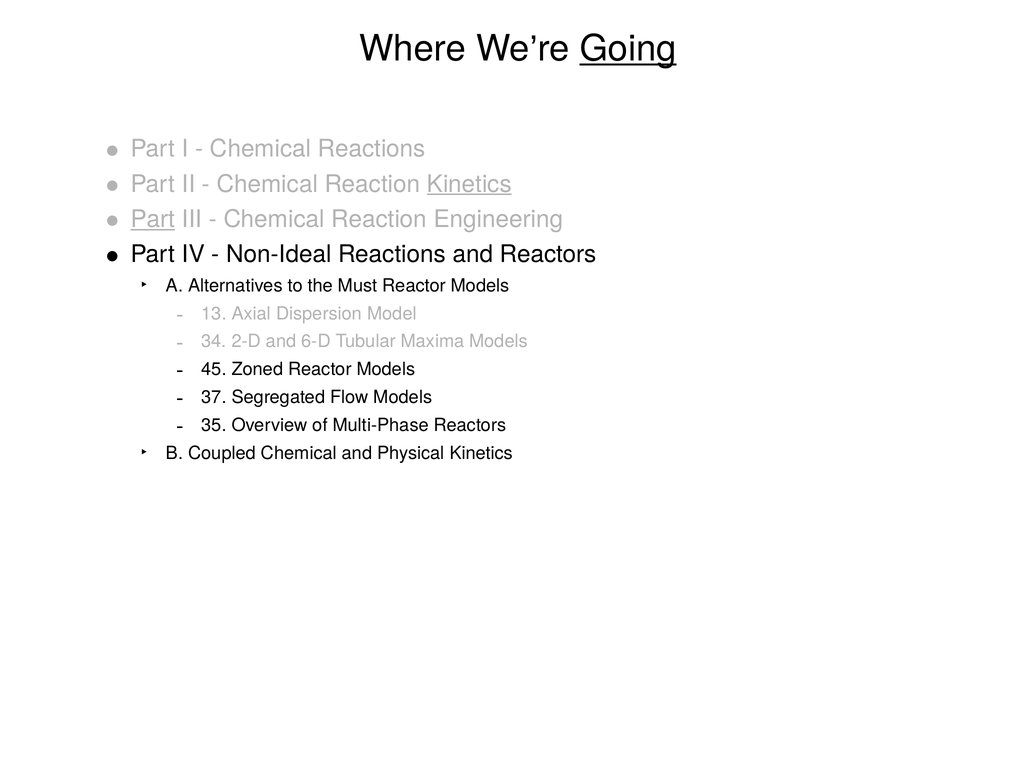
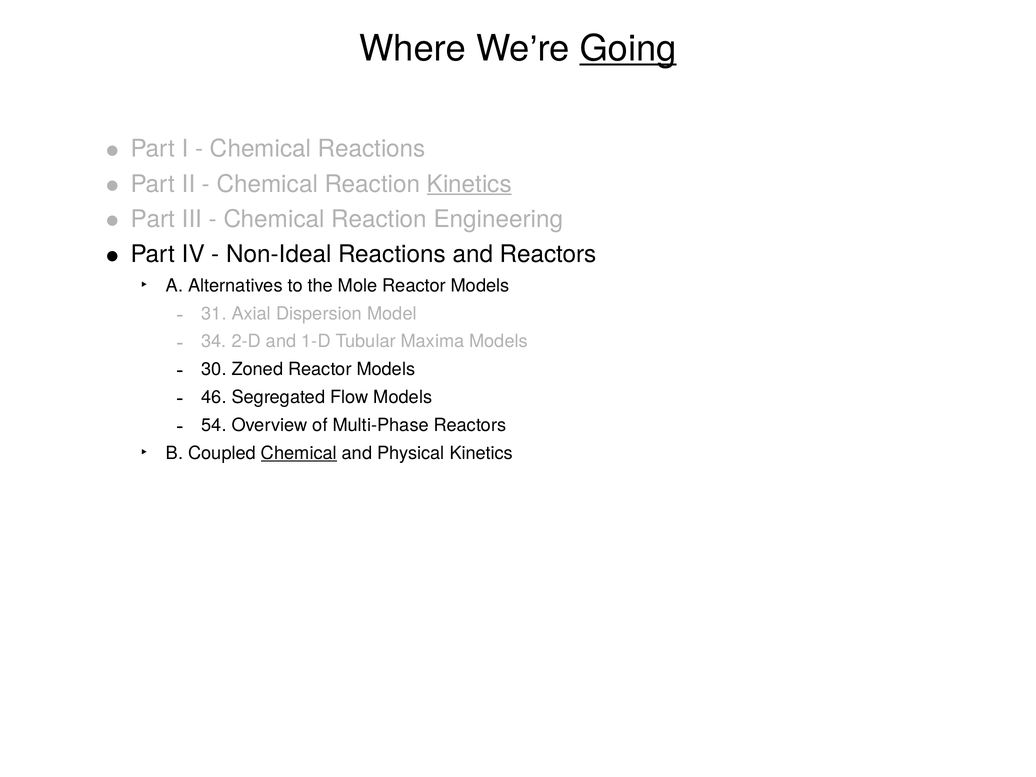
Part at (153, 219) underline: present -> none
Must: Must -> Mole
13: 13 -> 31
6-D: 6-D -> 1-D
45: 45 -> 30
37: 37 -> 46
35: 35 -> 54
Chemical at (299, 453) underline: none -> present
